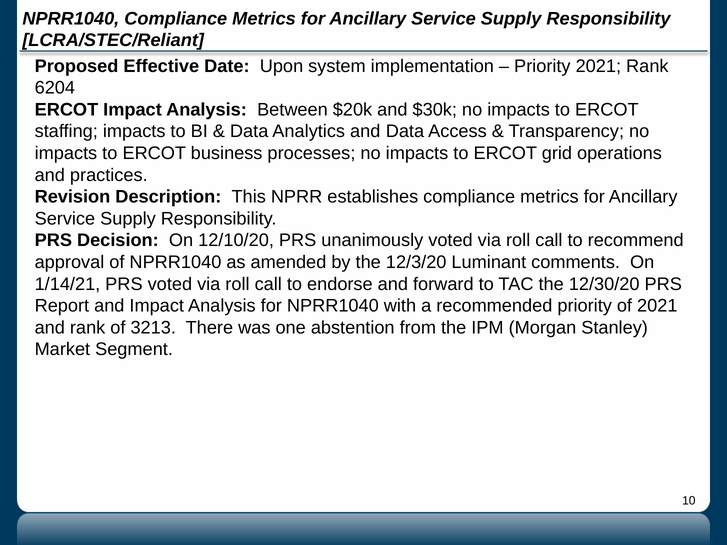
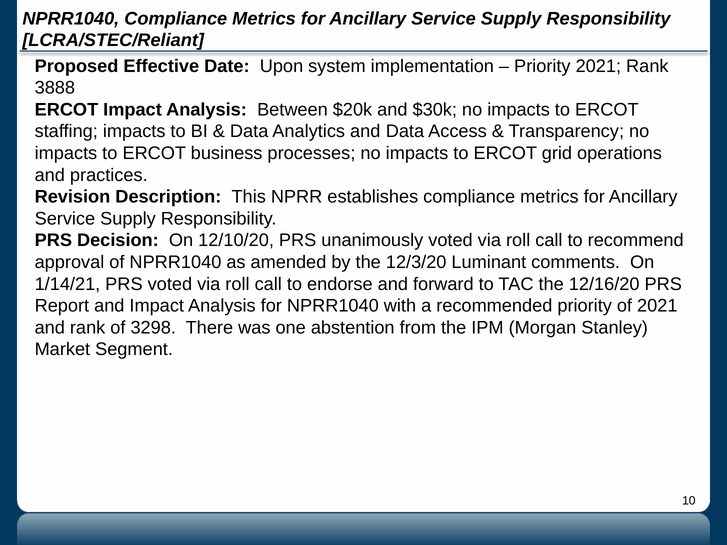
6204: 6204 -> 3888
12/30/20: 12/30/20 -> 12/16/20
3213: 3213 -> 3298
